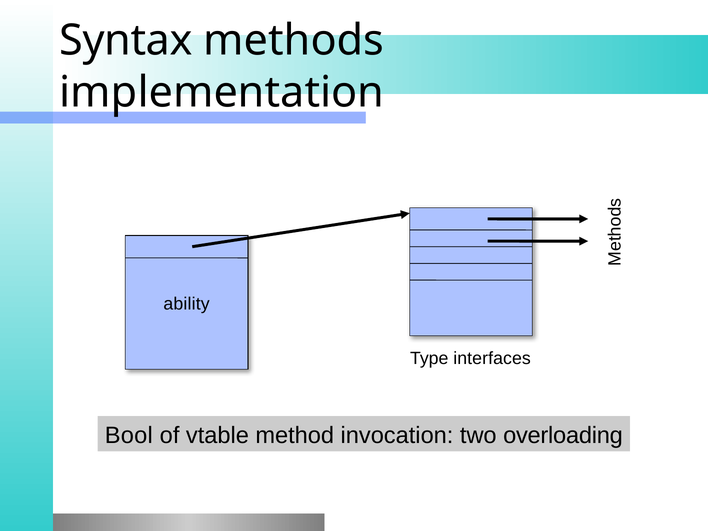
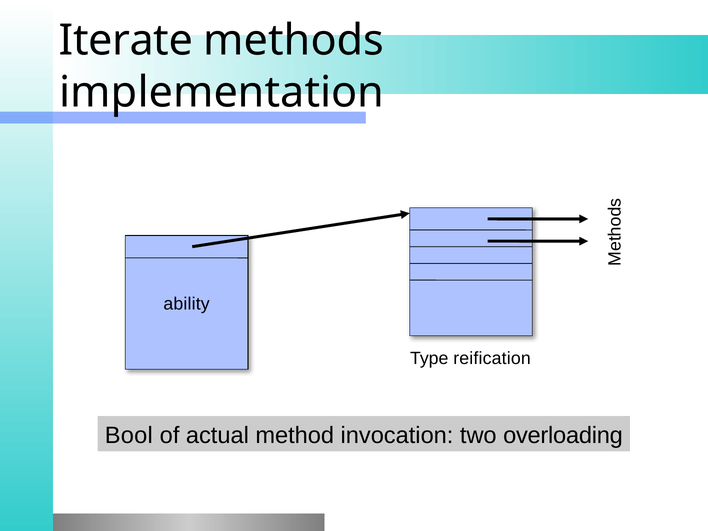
Syntax: Syntax -> Iterate
interfaces: interfaces -> reification
vtable: vtable -> actual
